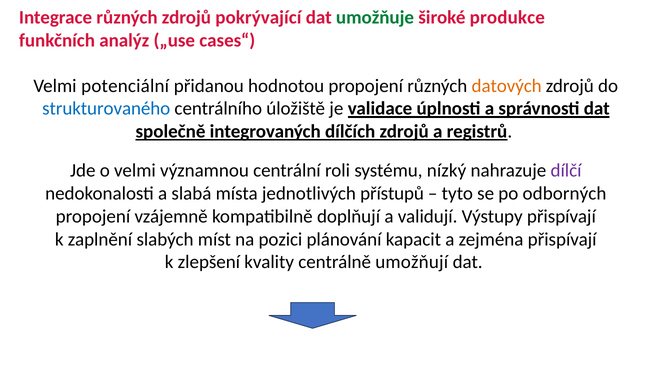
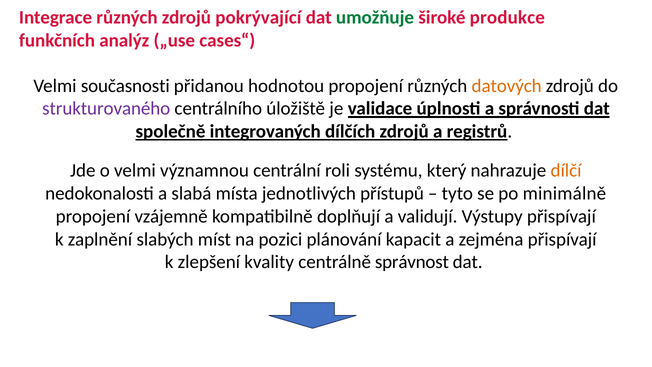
potenciální: potenciální -> současnosti
strukturovaného colour: blue -> purple
nízký: nízký -> který
dílčí colour: purple -> orange
odborných: odborných -> minimálně
umožňují: umožňují -> správnost
